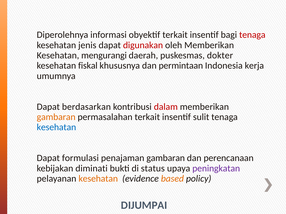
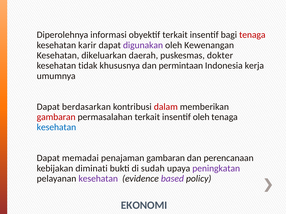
jenis: jenis -> karir
digunakan colour: red -> purple
oleh Memberikan: Memberikan -> Kewenangan
mengurangi: mengurangi -> dikeluarkan
fiskal: fiskal -> tidak
gambaran at (56, 117) colour: orange -> red
insentif sulit: sulit -> oleh
formulasi: formulasi -> memadai
status: status -> sudah
kesehatan at (98, 179) colour: orange -> purple
based colour: orange -> purple
DIJUMPAI: DIJUMPAI -> EKONOMI
